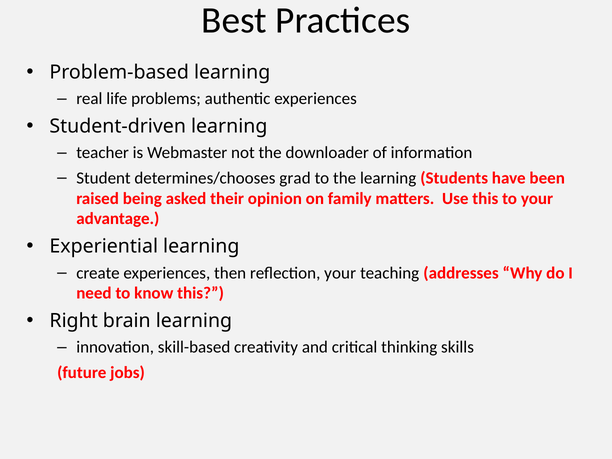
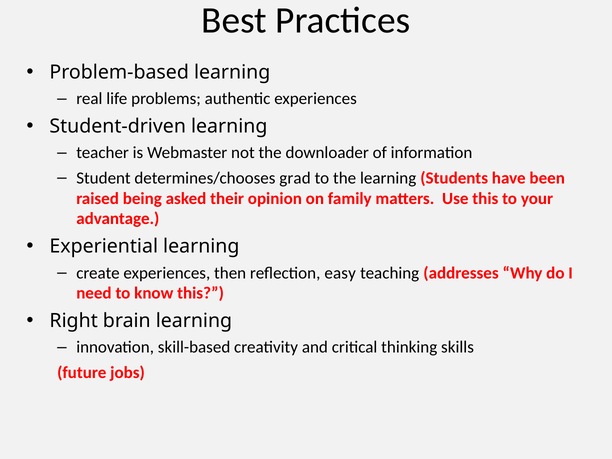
reflection your: your -> easy
